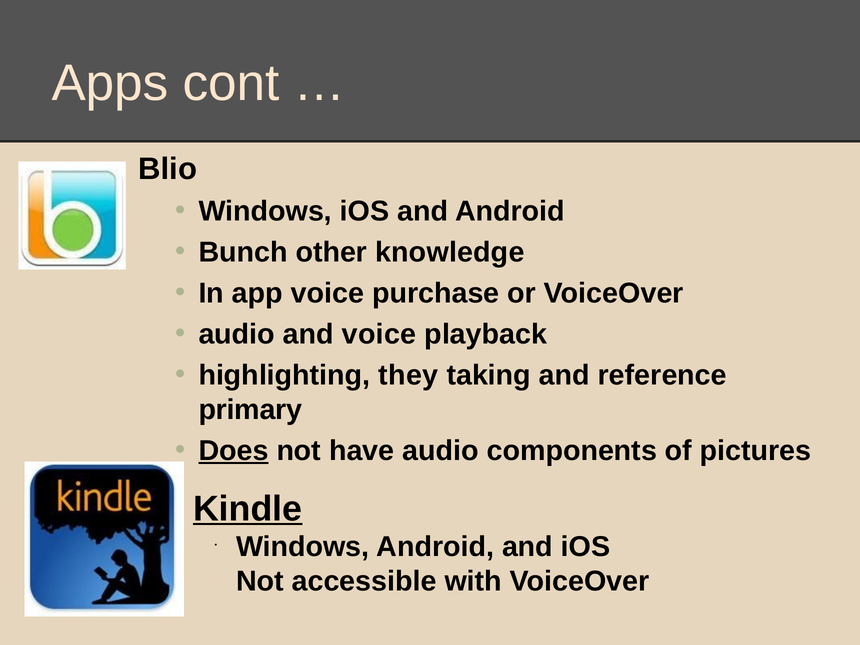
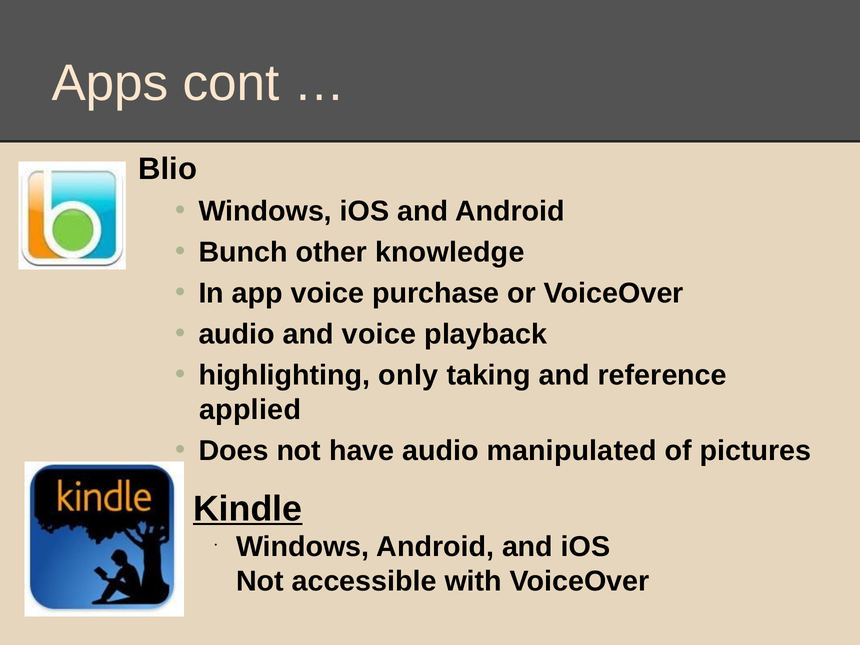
they: they -> only
primary: primary -> applied
Does underline: present -> none
components: components -> manipulated
